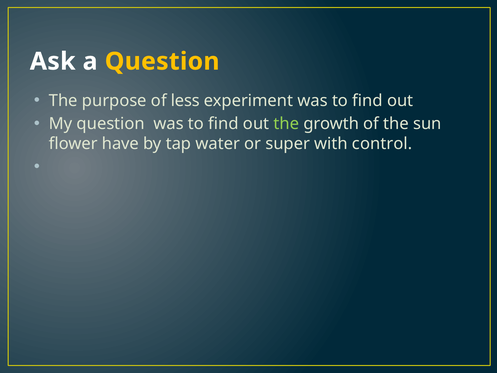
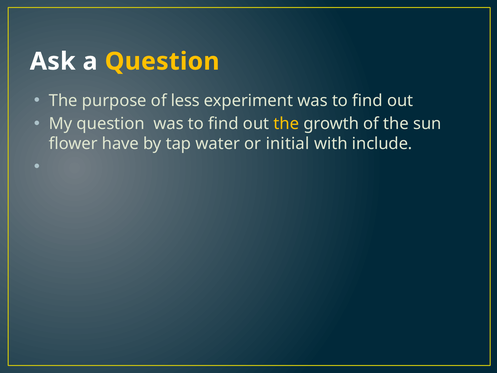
the at (286, 124) colour: light green -> yellow
super: super -> initial
control: control -> include
